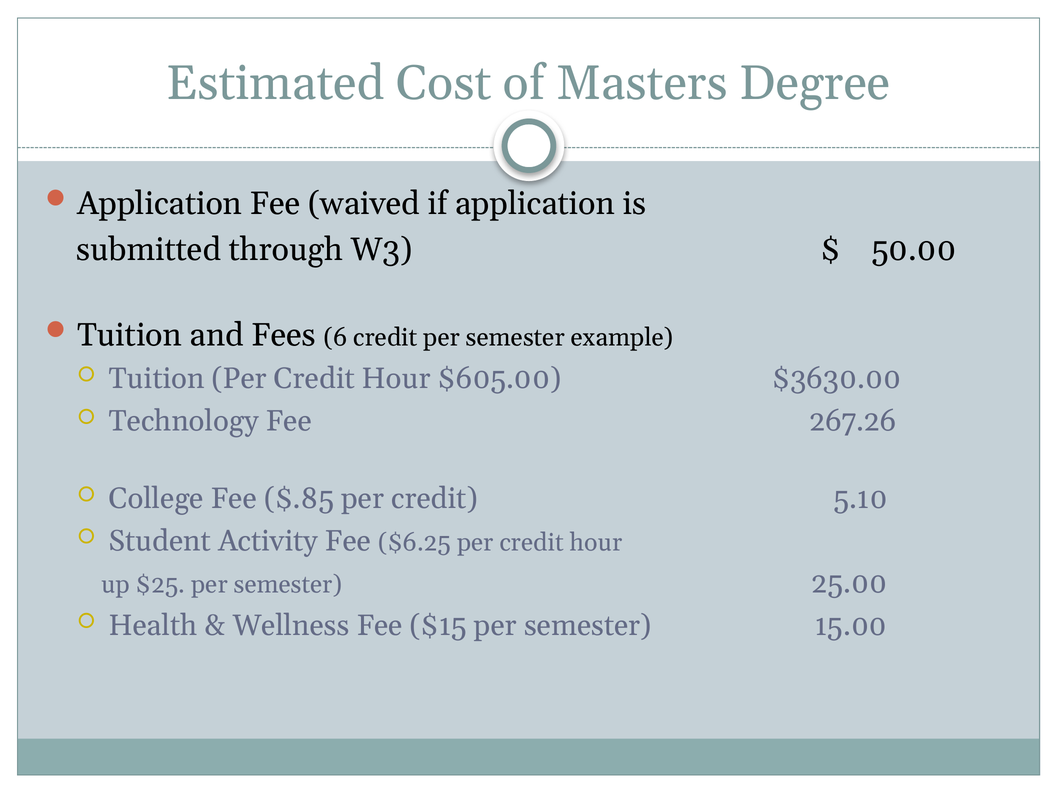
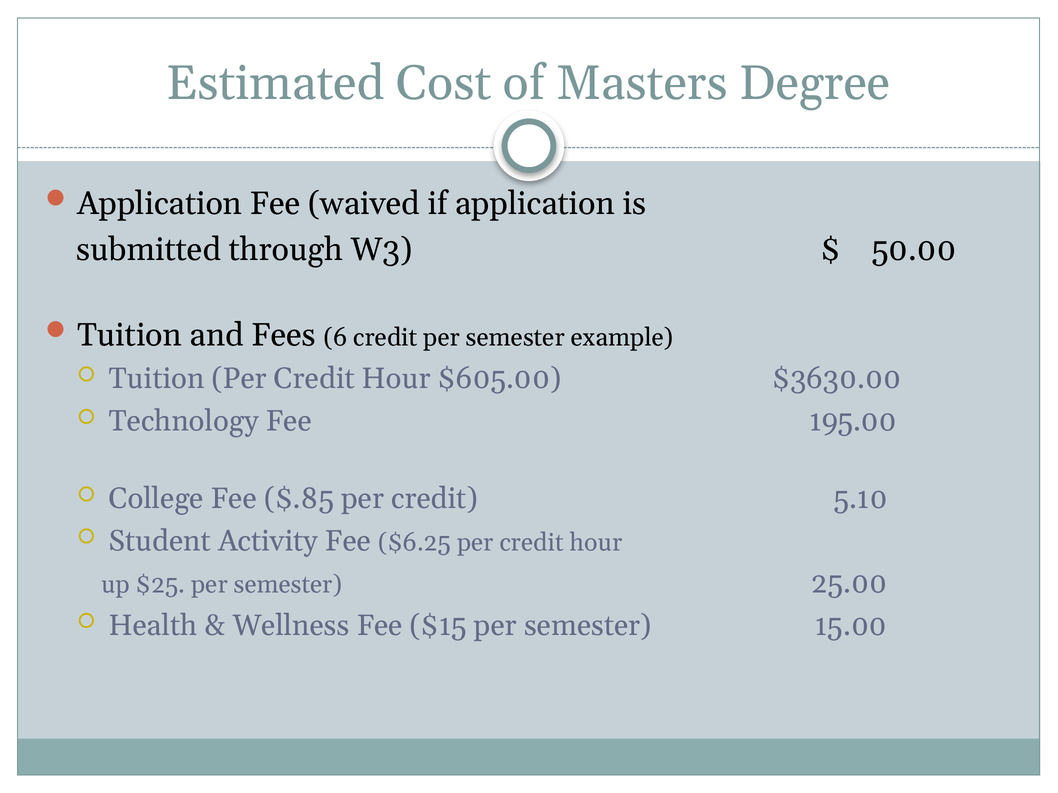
267.26: 267.26 -> 195.00
